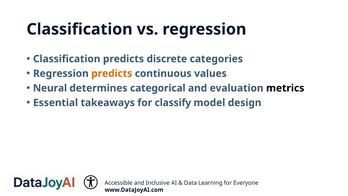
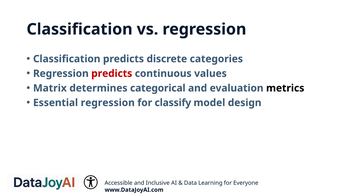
predicts at (112, 73) colour: orange -> red
Neural: Neural -> Matrix
Essential takeaways: takeaways -> regression
